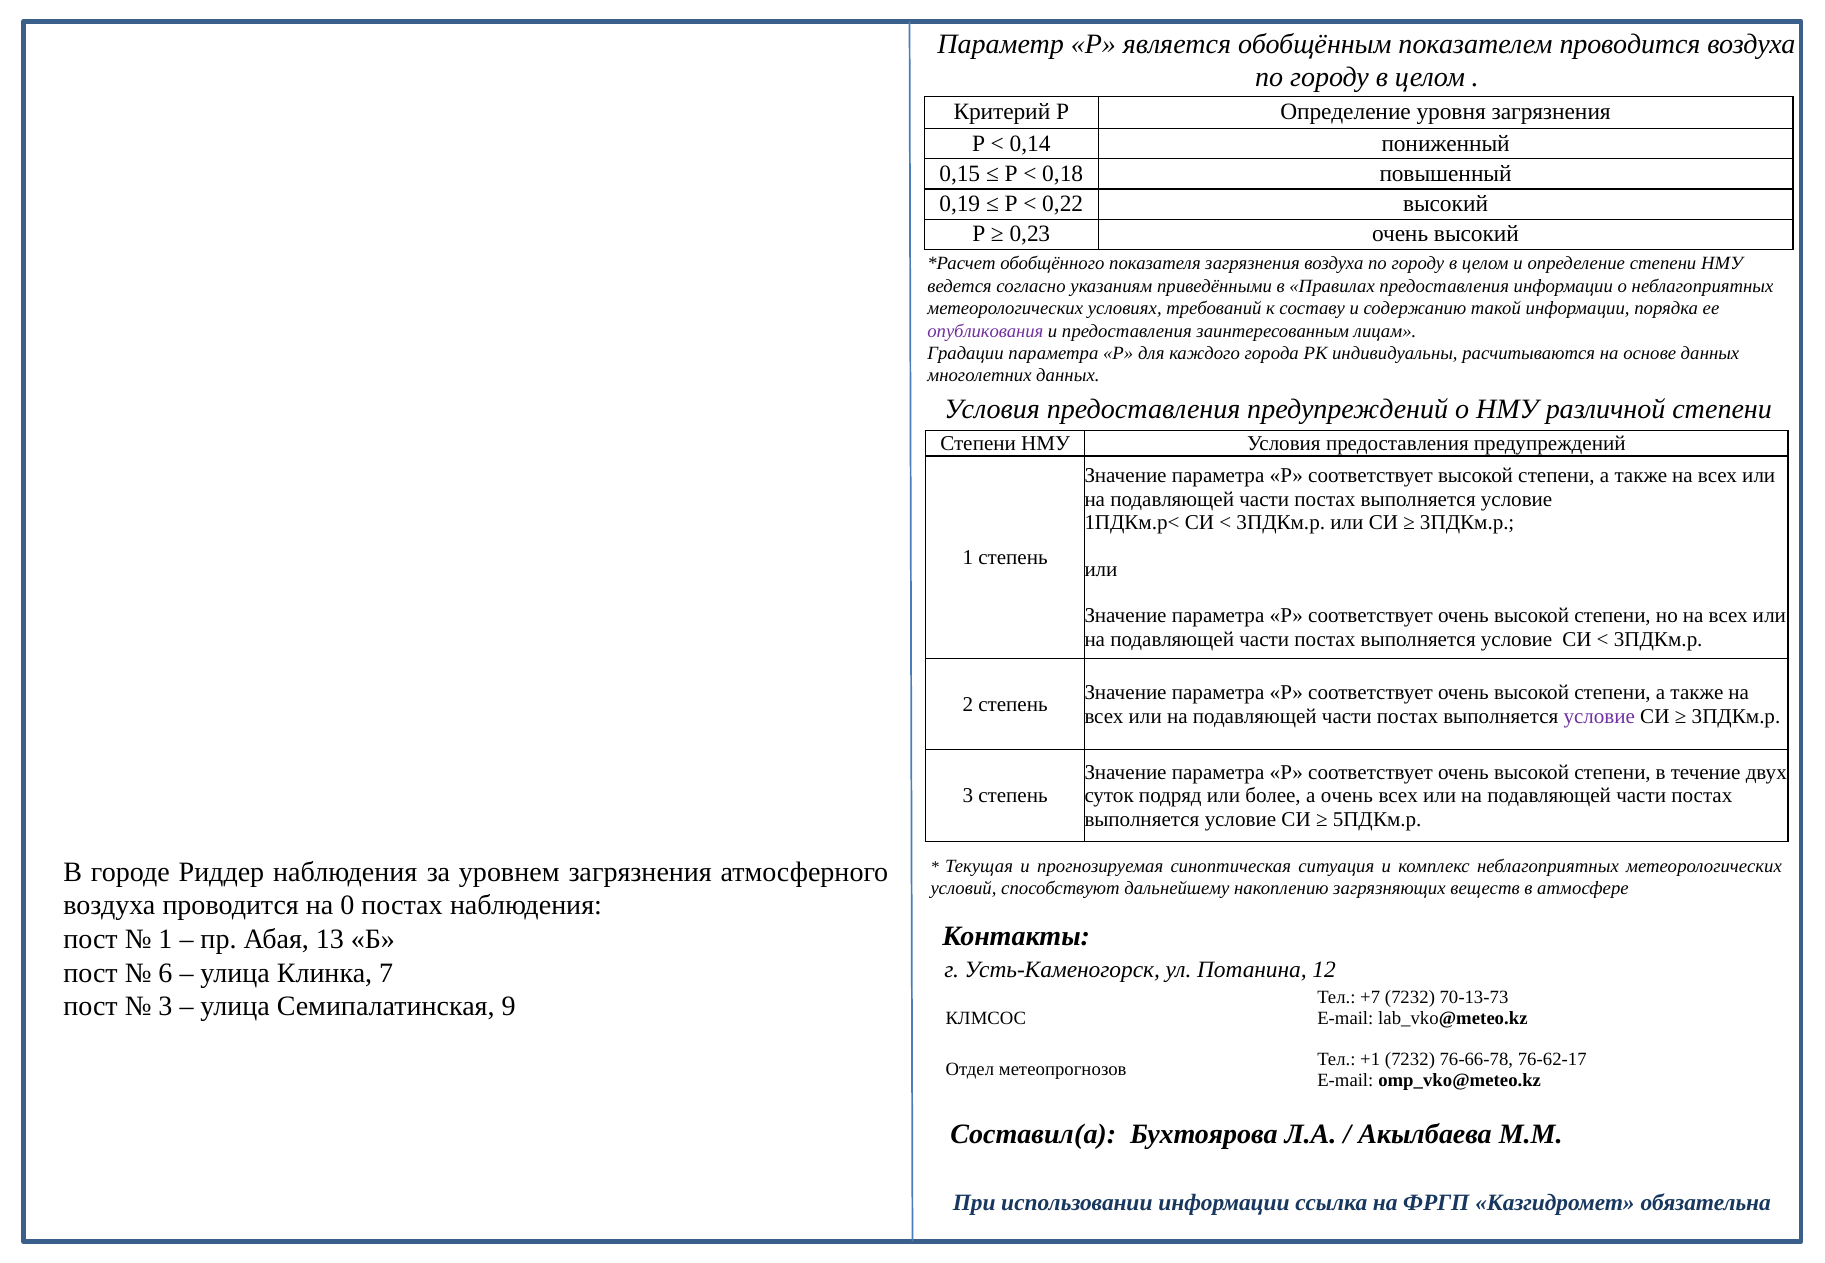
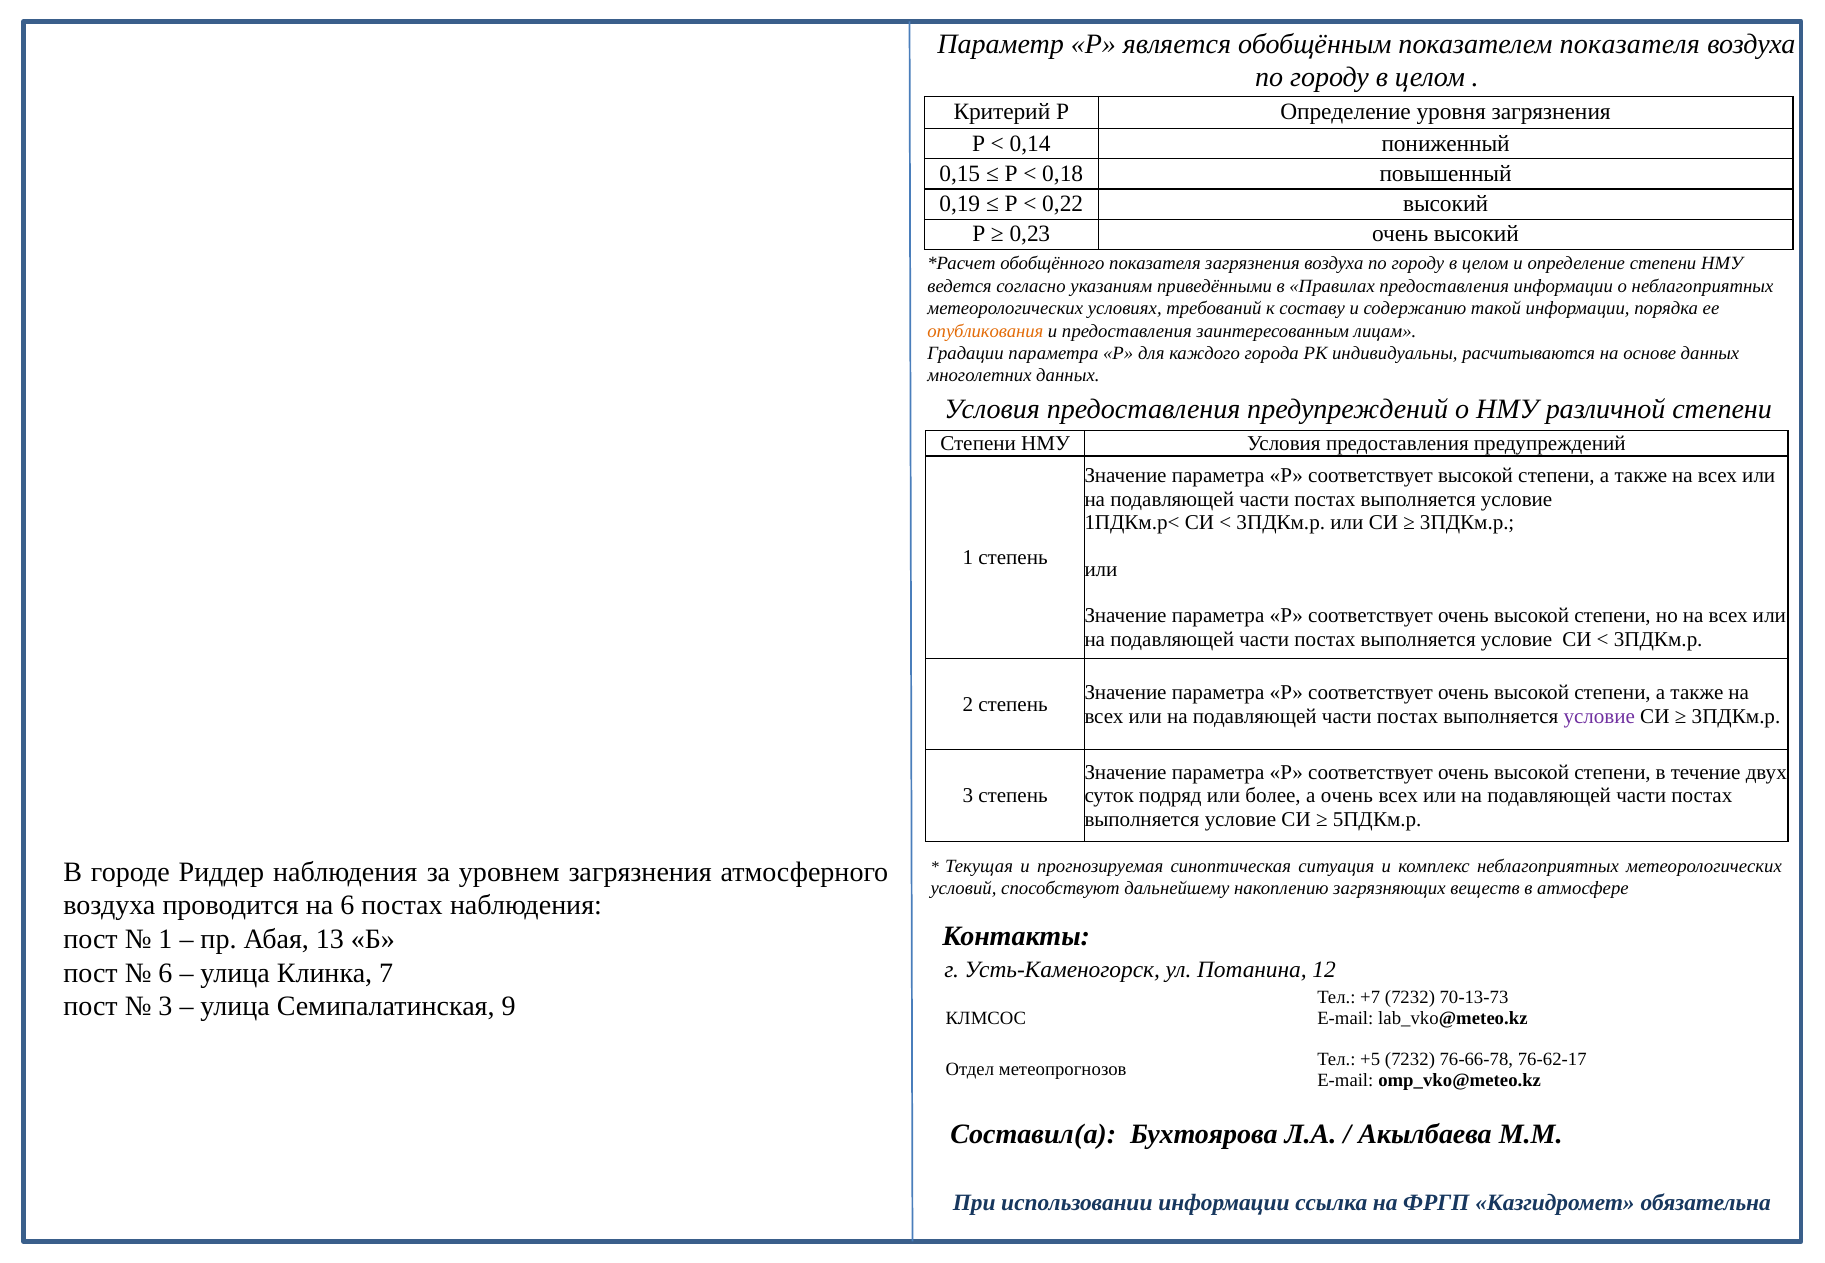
показателем проводится: проводится -> показателя
опубликования colour: purple -> orange
на 0: 0 -> 6
+1: +1 -> +5
